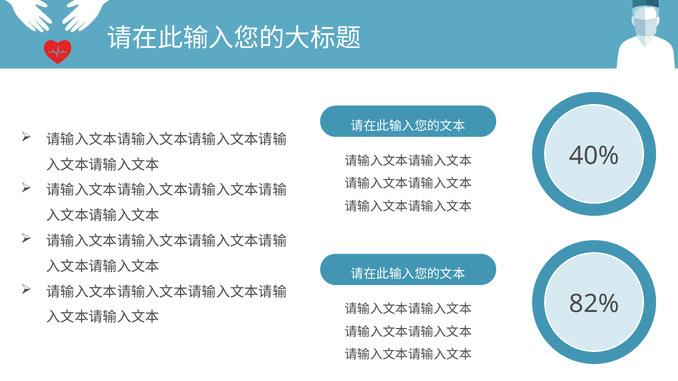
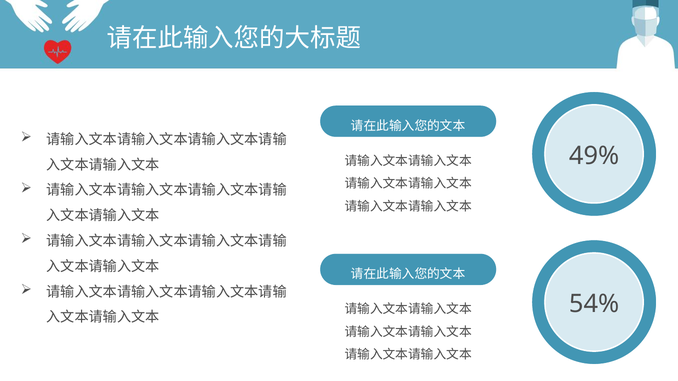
40%: 40% -> 49%
82%: 82% -> 54%
